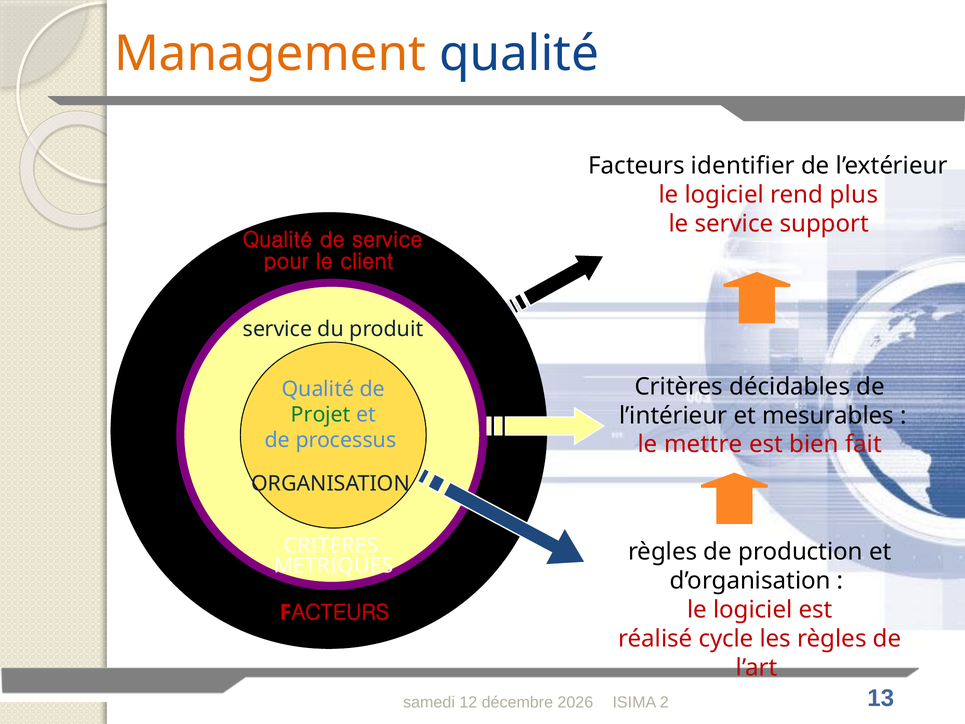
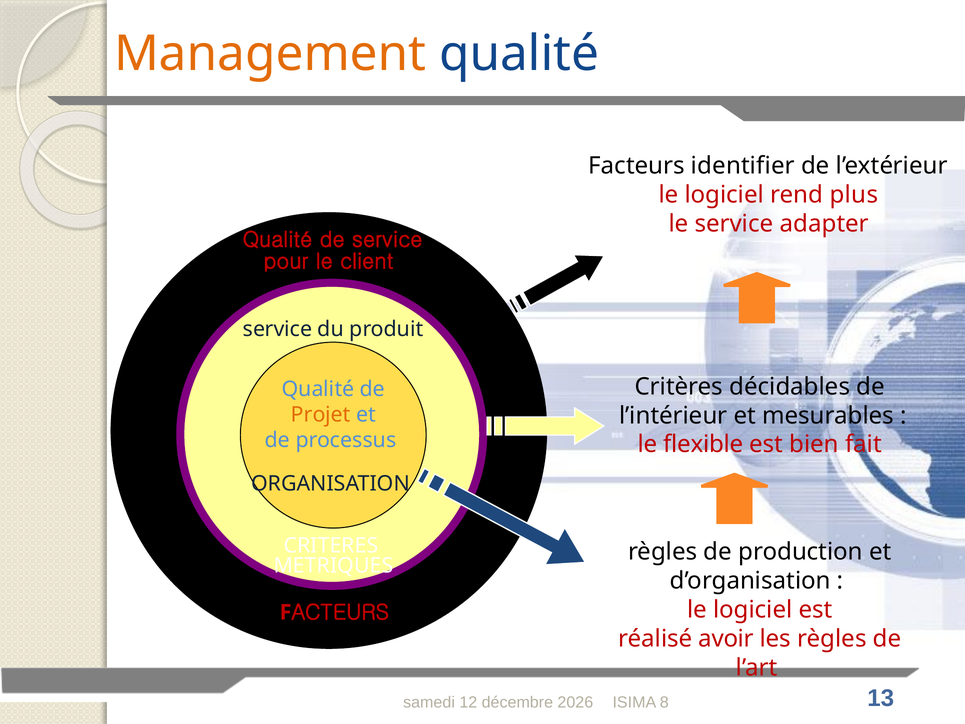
support: support -> adapter
Projet colour: green -> orange
mettre: mettre -> flexible
cycle: cycle -> avoir
2: 2 -> 8
